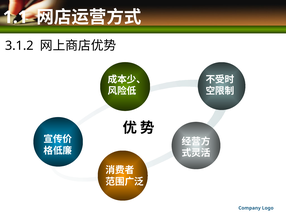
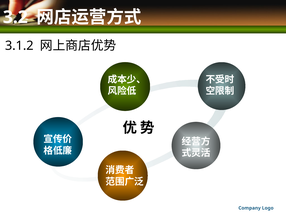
1.1: 1.1 -> 3.2
